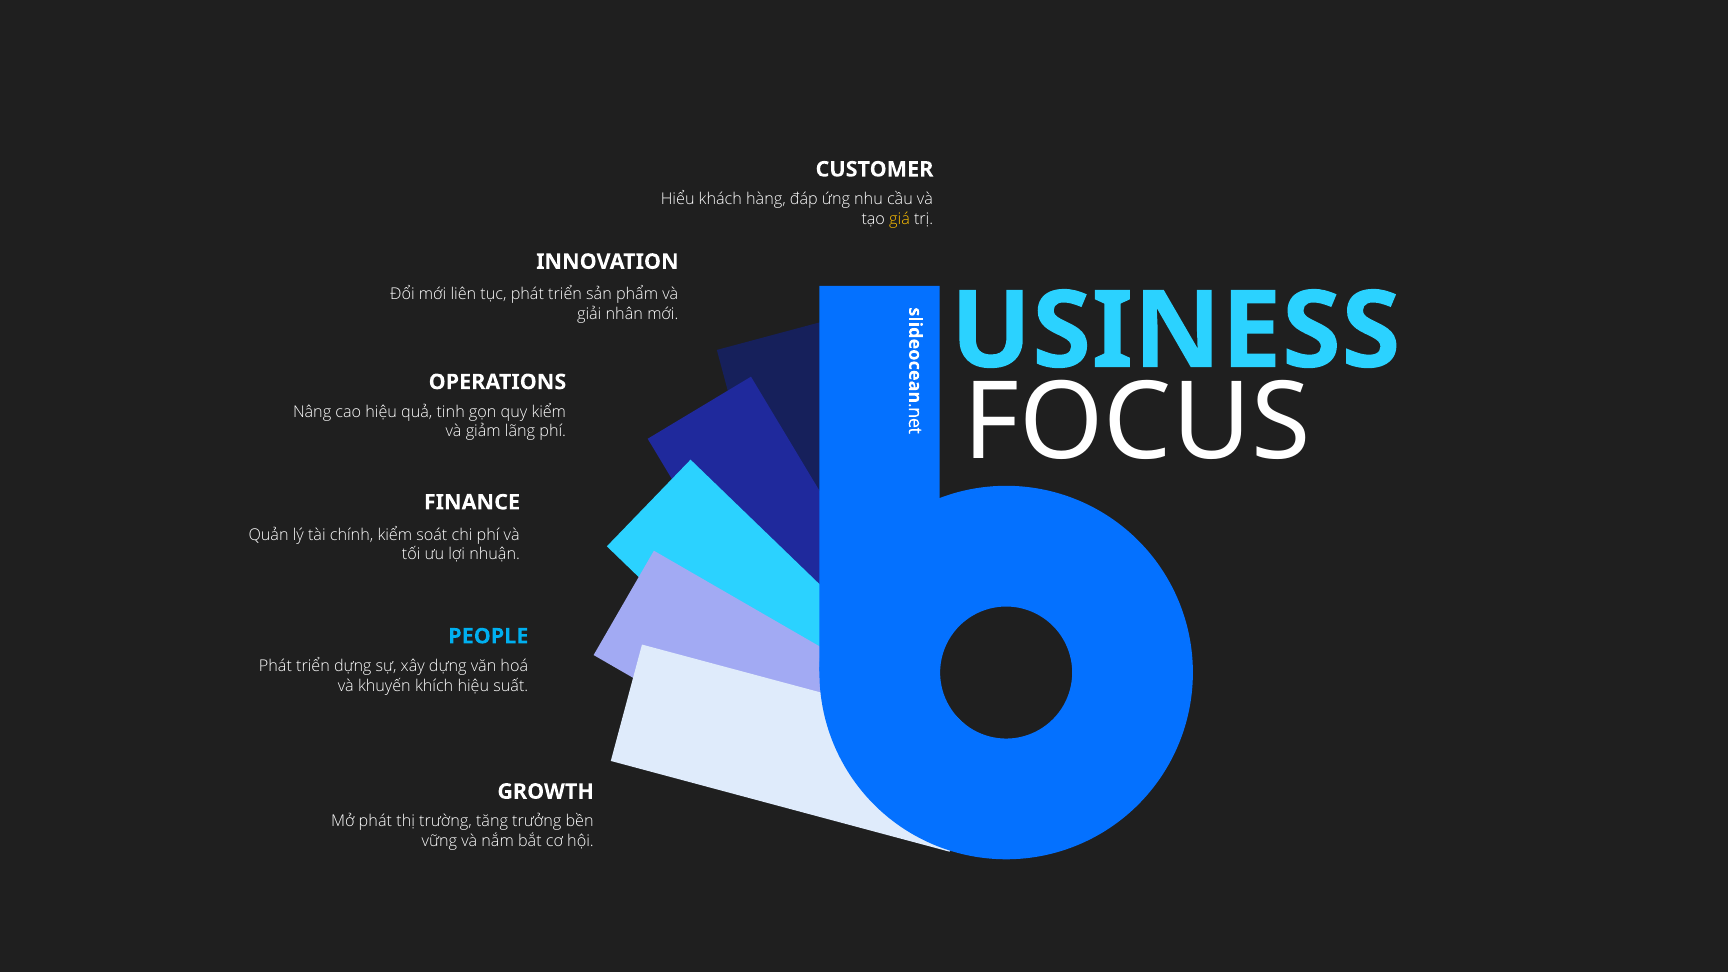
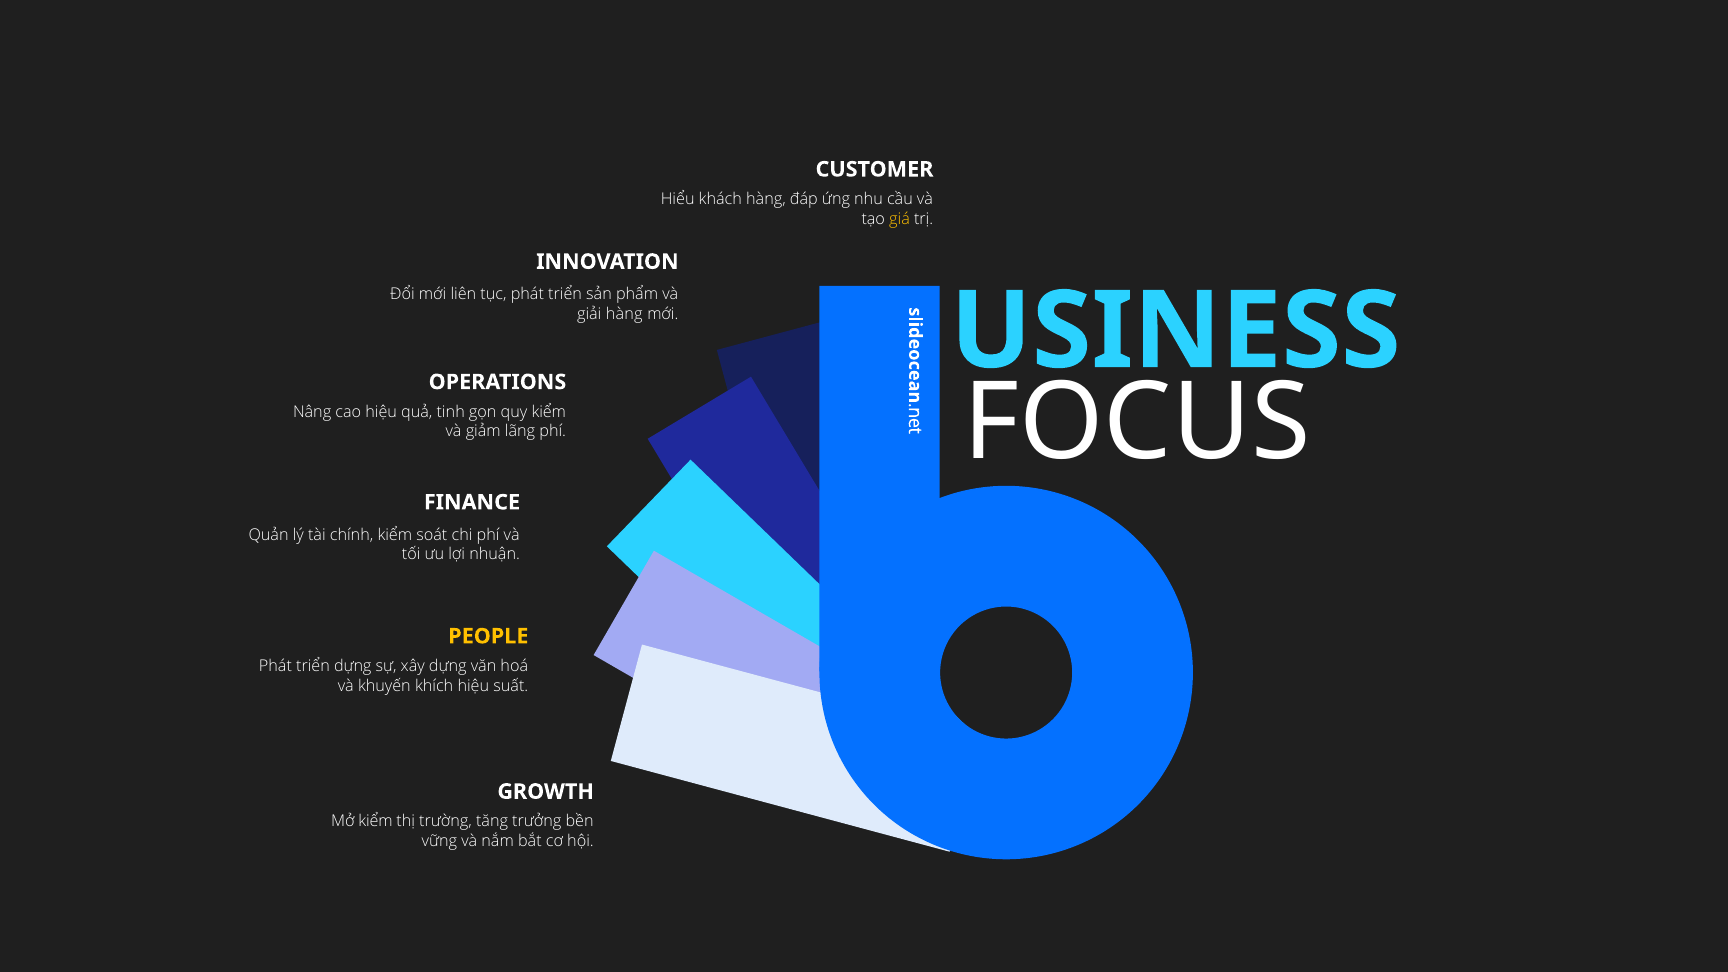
giải nhân: nhân -> hàng
PEOPLE colour: light blue -> yellow
Mở phát: phát -> kiểm
